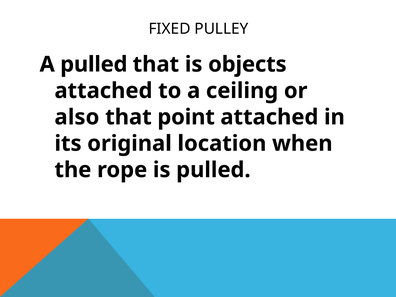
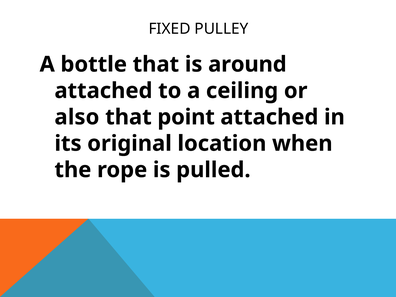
A pulled: pulled -> bottle
objects: objects -> around
